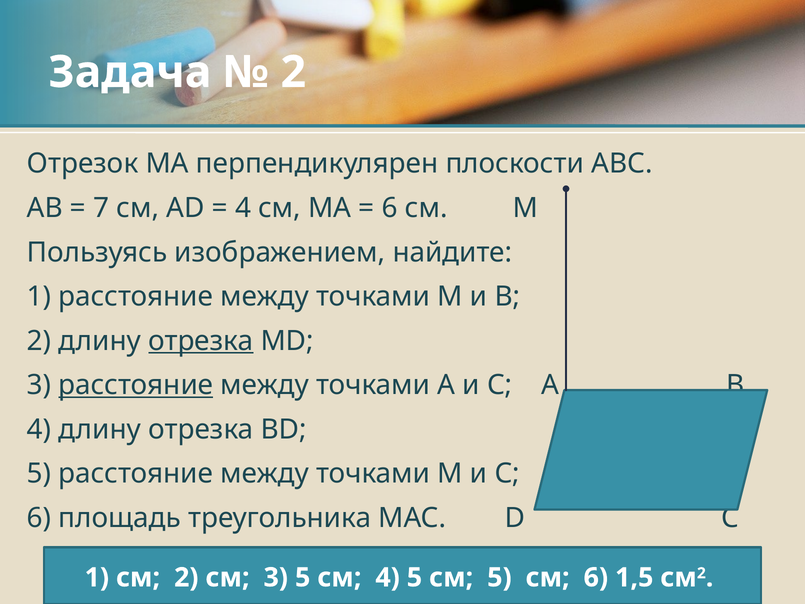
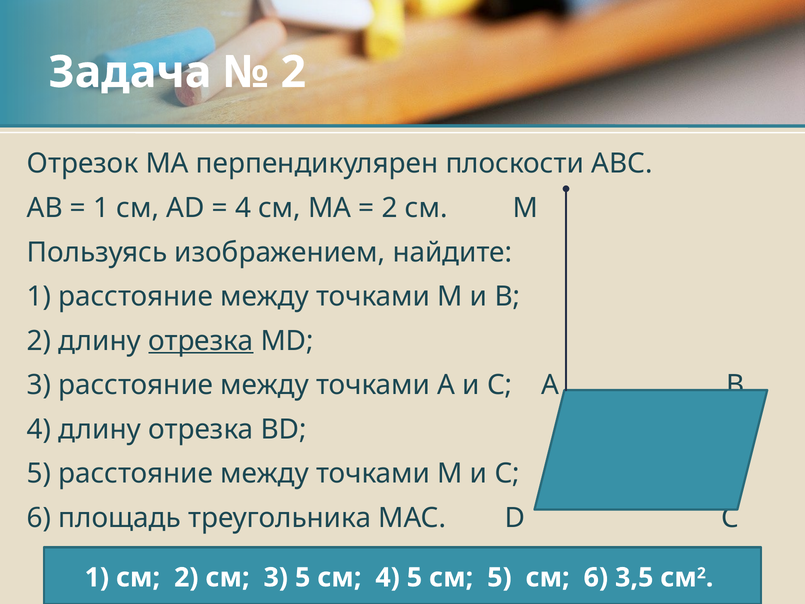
7 at (101, 208): 7 -> 1
6 at (390, 208): 6 -> 2
расстояние at (136, 385) underline: present -> none
1,5: 1,5 -> 3,5
